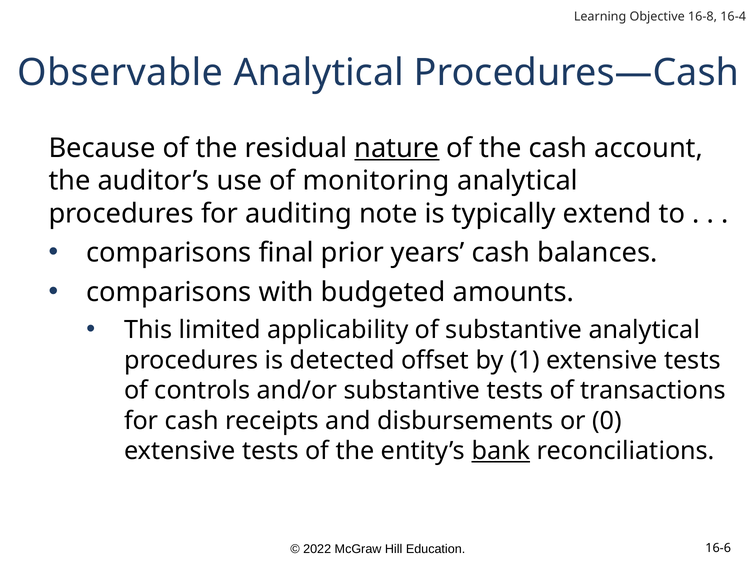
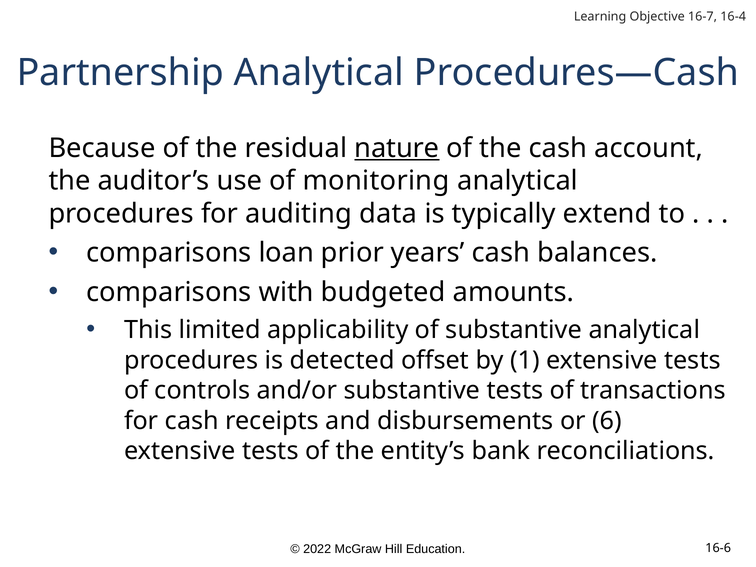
16-8: 16-8 -> 16-7
Observable: Observable -> Partnership
note: note -> data
final: final -> loan
0: 0 -> 6
bank underline: present -> none
